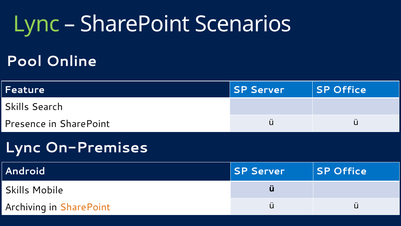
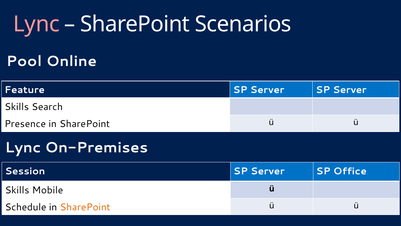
Lync at (37, 24) colour: light green -> pink
Office at (350, 90): Office -> Server
Android: Android -> Session
Archiving: Archiving -> Schedule
